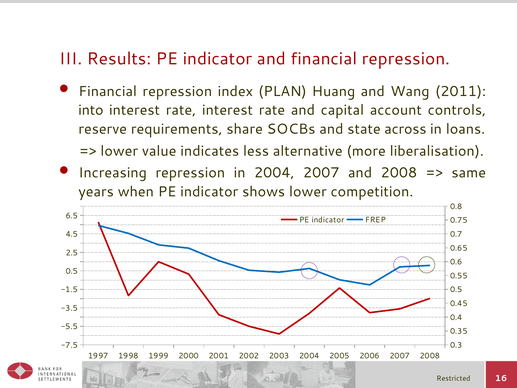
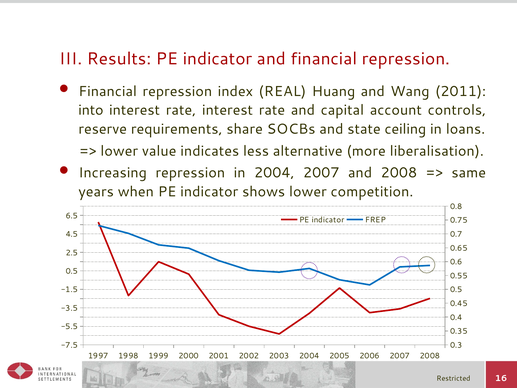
PLAN: PLAN -> REAL
across: across -> ceiling
